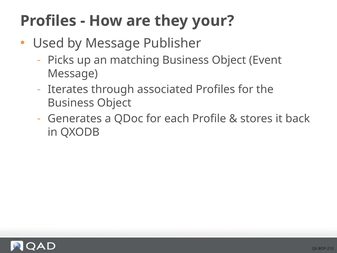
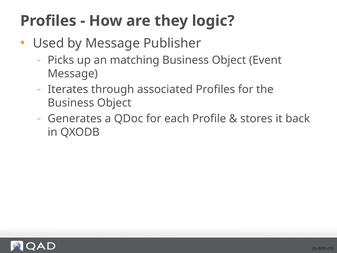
your: your -> logic
